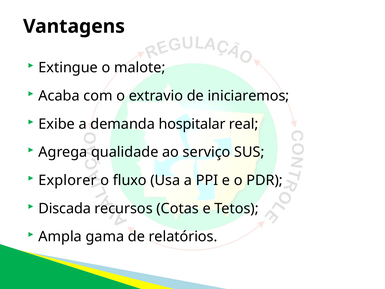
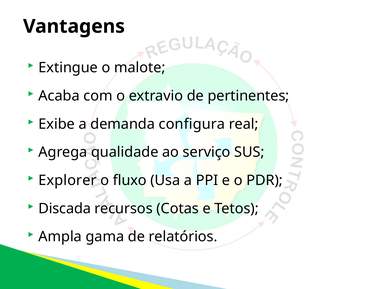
iniciaremos: iniciaremos -> pertinentes
hospitalar: hospitalar -> configura
